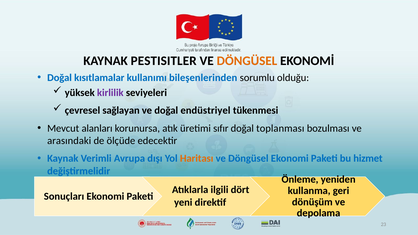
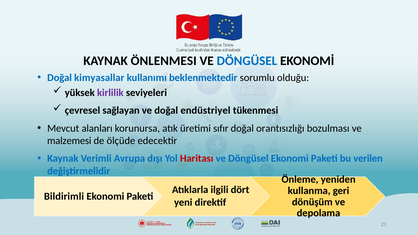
PESTISITLER: PESTISITLER -> ÖNLENMESI
DÖNGÜSEL at (247, 61) colour: orange -> blue
kısıtlamalar: kısıtlamalar -> kimyasallar
bileşenlerinden: bileşenlerinden -> beklenmektedir
toplanması: toplanması -> orantısızlığı
arasındaki: arasındaki -> malzemesi
Haritası colour: orange -> red
hizmet: hizmet -> verilen
Sonuçları: Sonuçları -> Bildirimli
